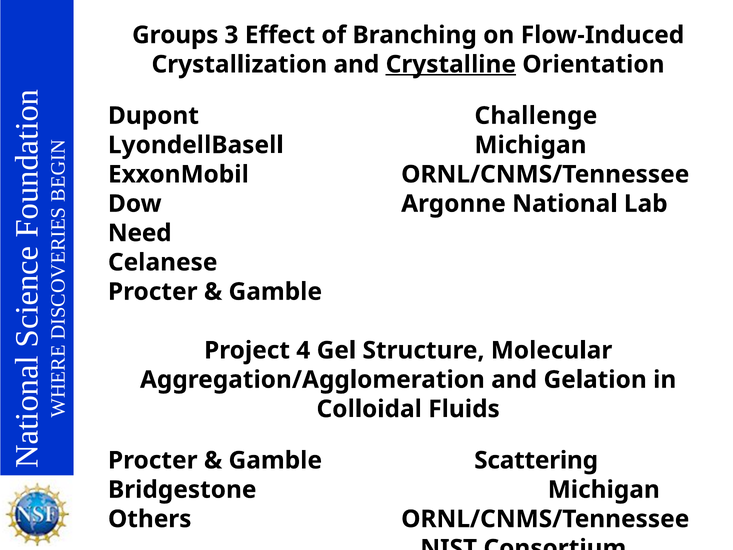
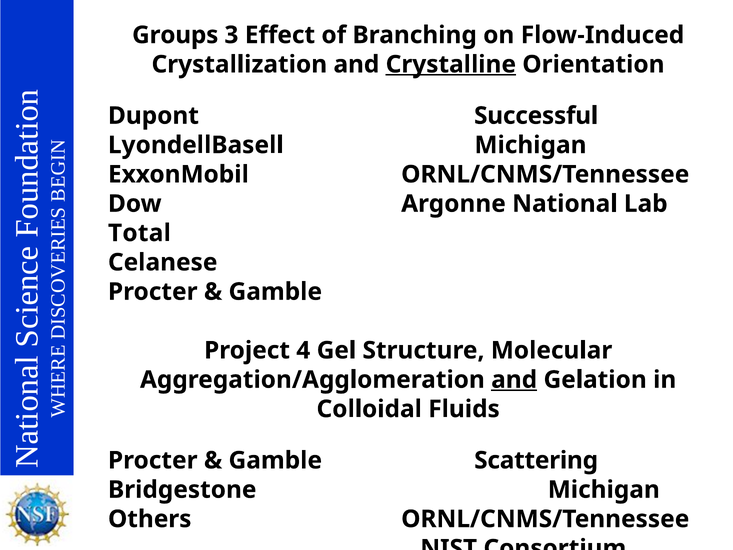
Challenge: Challenge -> Successful
Need: Need -> Total
and at (514, 380) underline: none -> present
